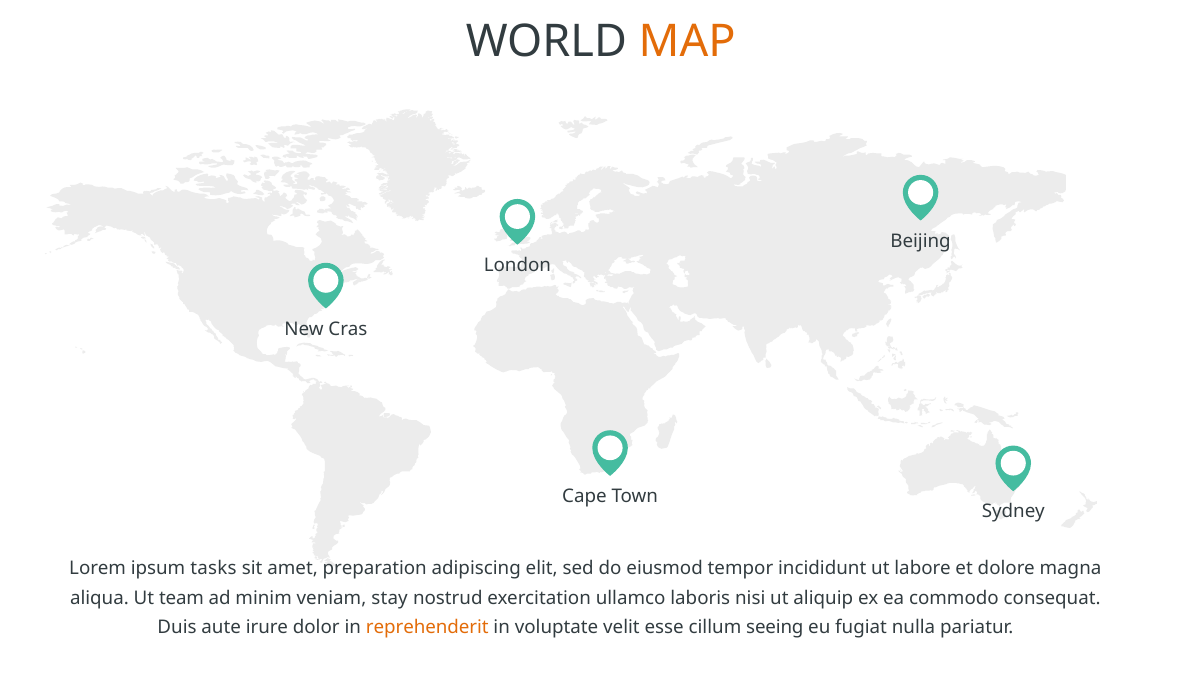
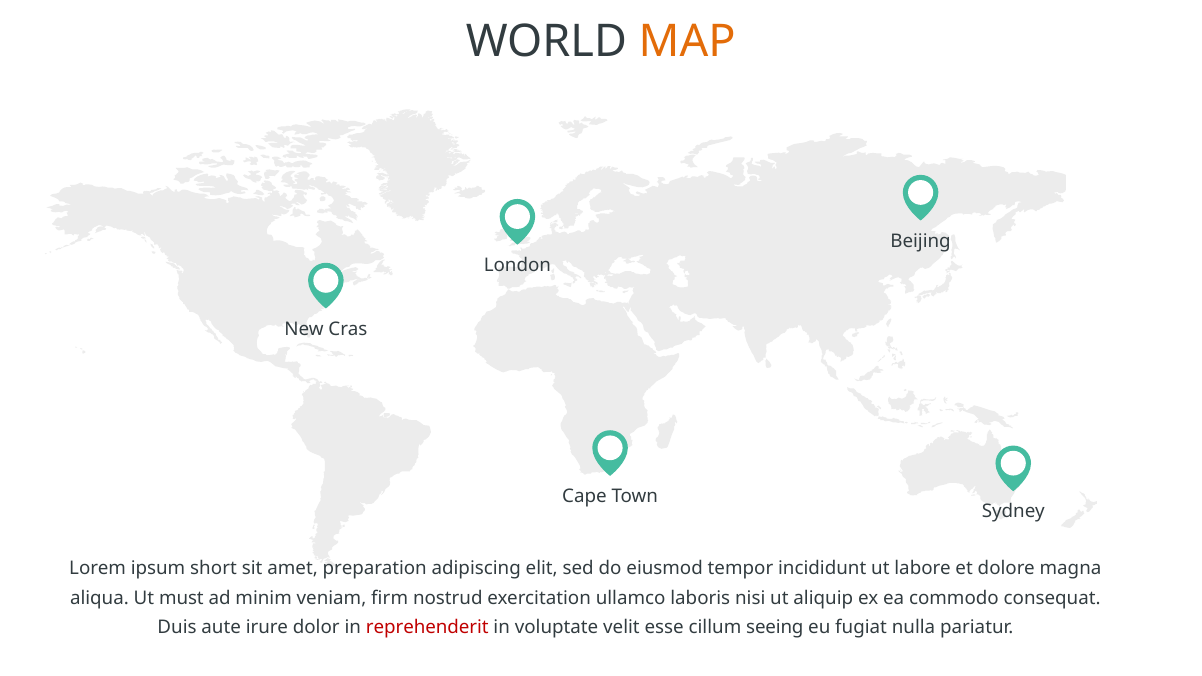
tasks: tasks -> short
team: team -> must
stay: stay -> firm
reprehenderit colour: orange -> red
